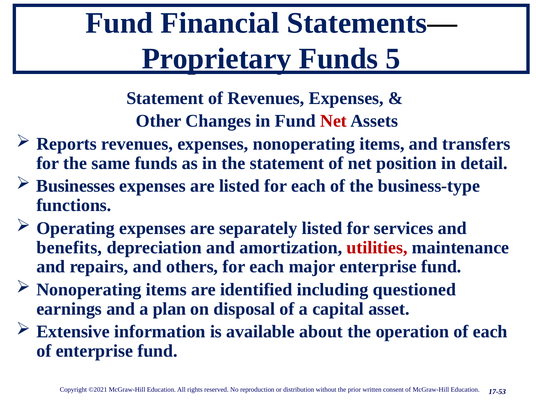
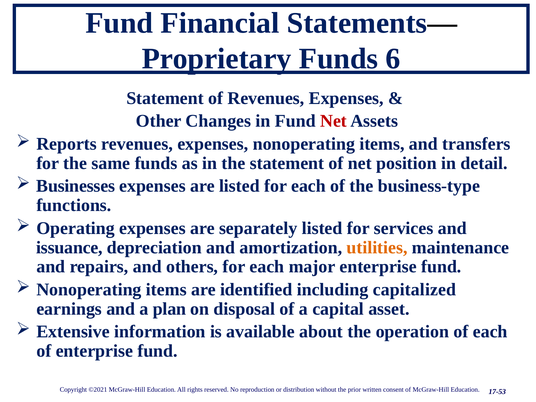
5: 5 -> 6
benefits: benefits -> issuance
utilities colour: red -> orange
questioned: questioned -> capitalized
